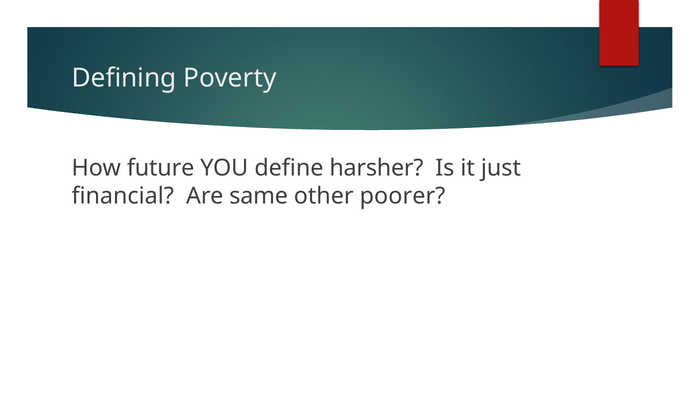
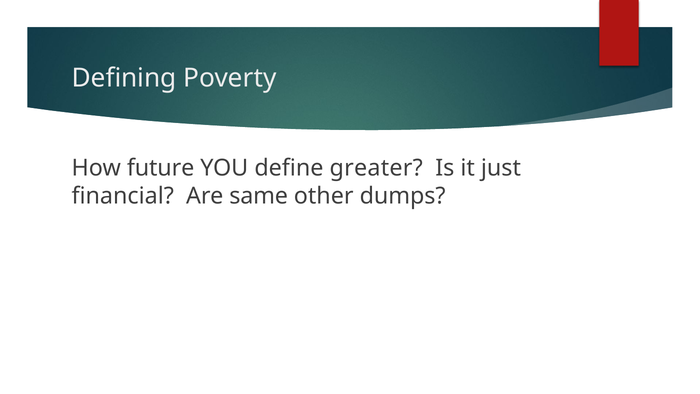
harsher: harsher -> greater
poorer: poorer -> dumps
